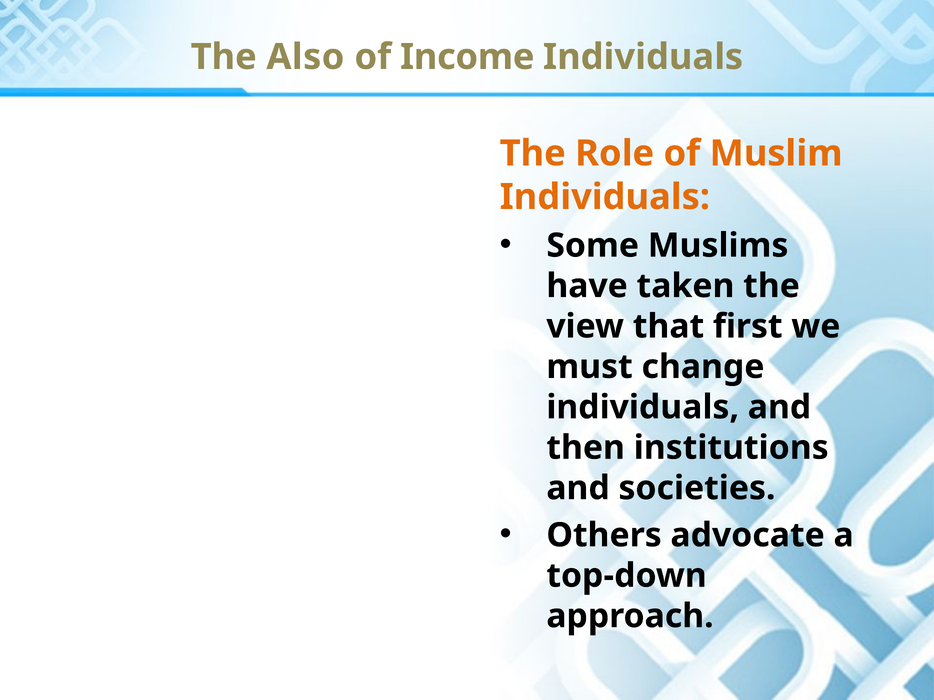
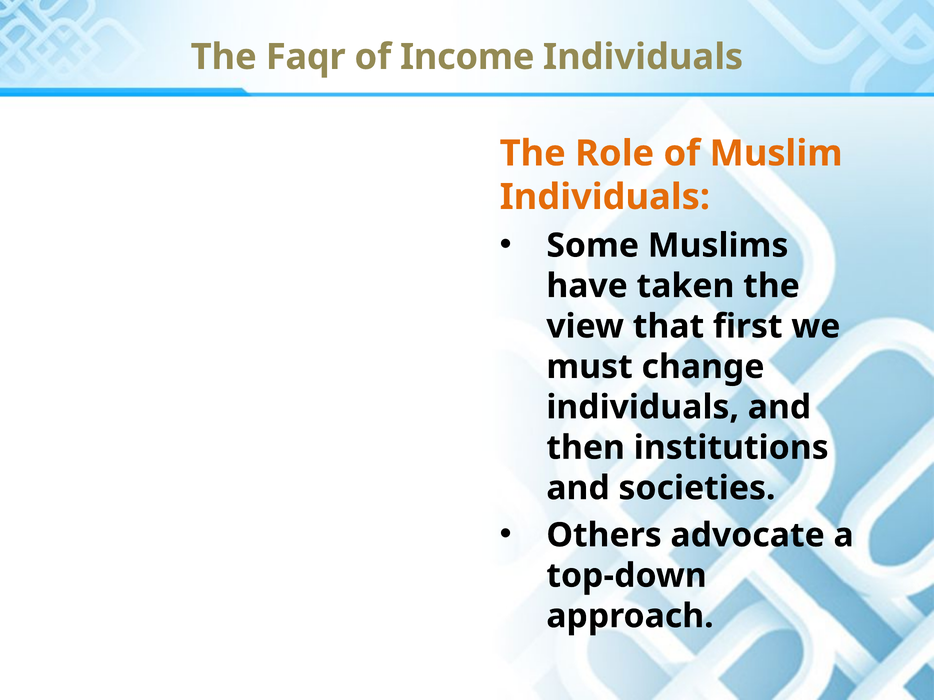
Also: Also -> Faqr
